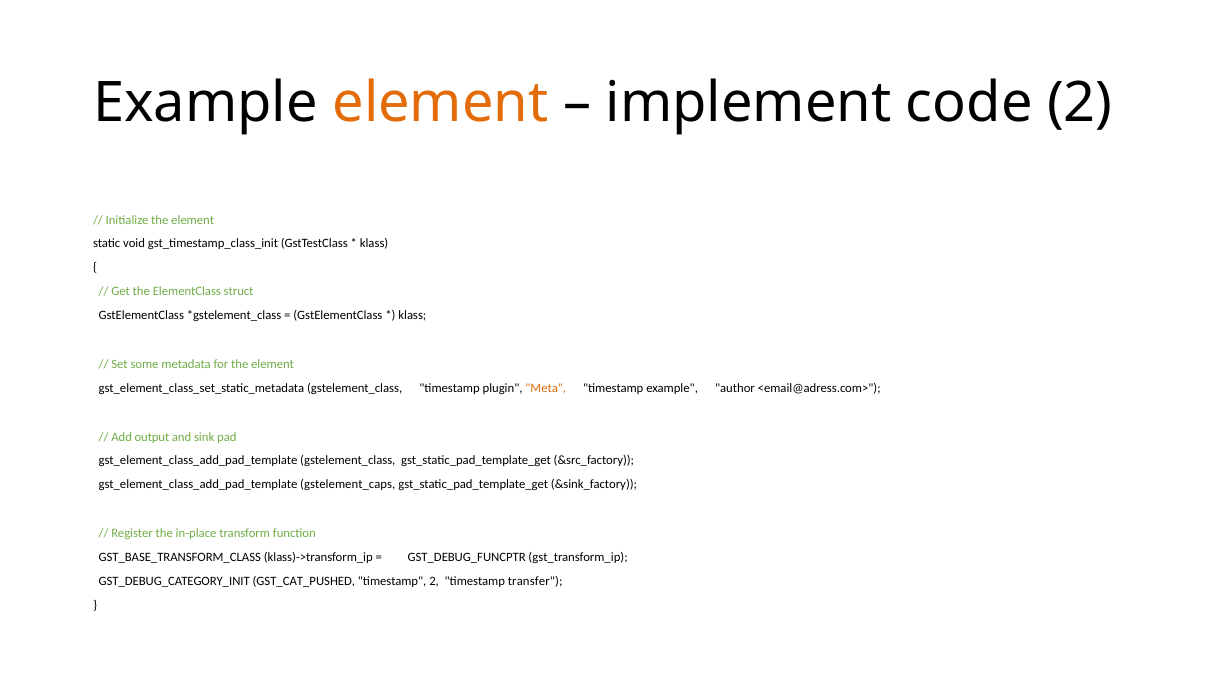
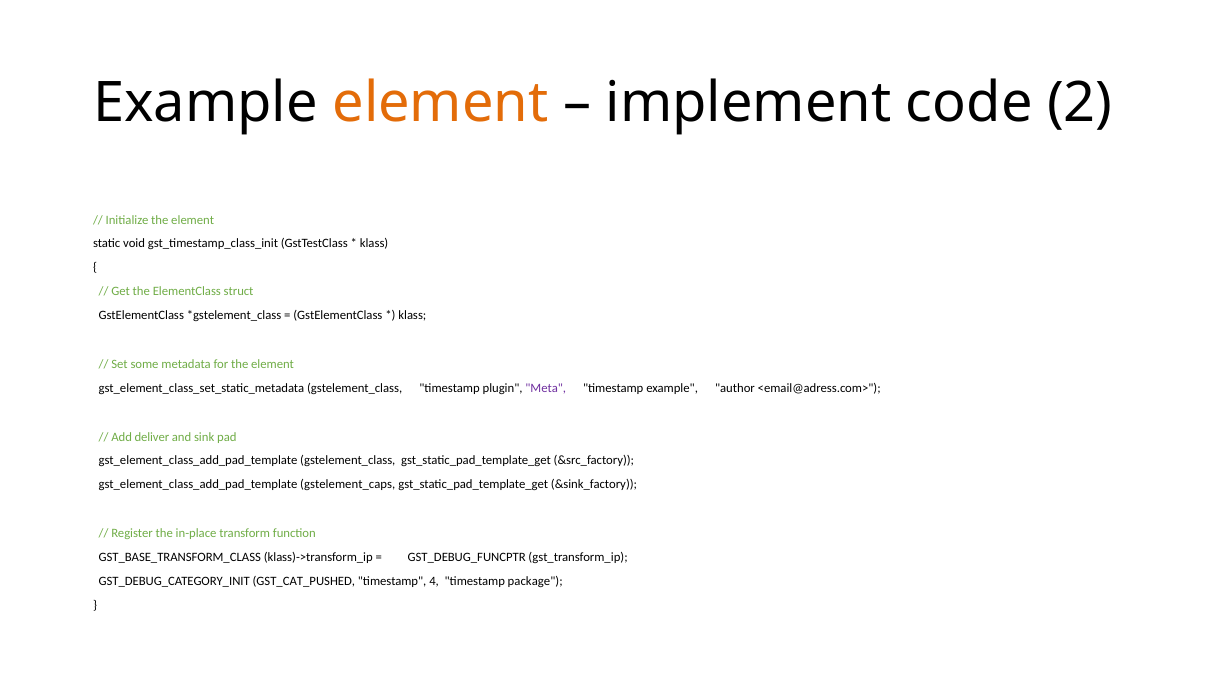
Meta colour: orange -> purple
output: output -> deliver
timestamp 2: 2 -> 4
transfer: transfer -> package
